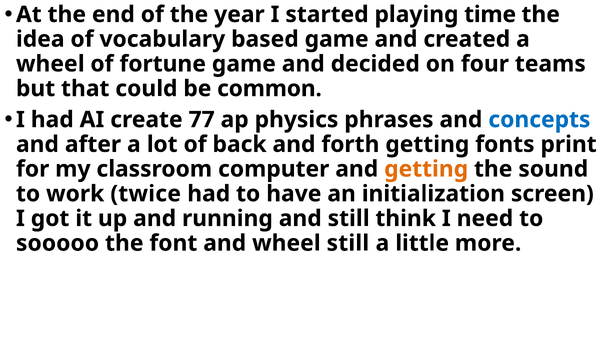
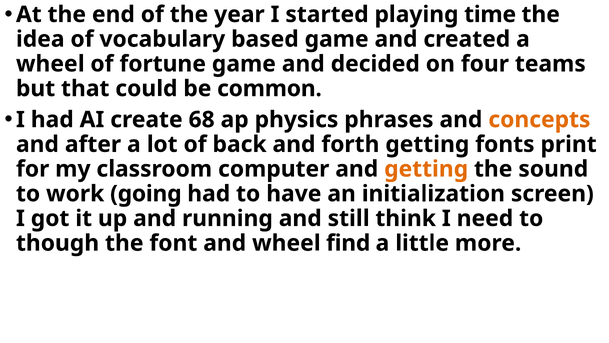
77: 77 -> 68
concepts colour: blue -> orange
twice: twice -> going
sooooo: sooooo -> though
wheel still: still -> find
